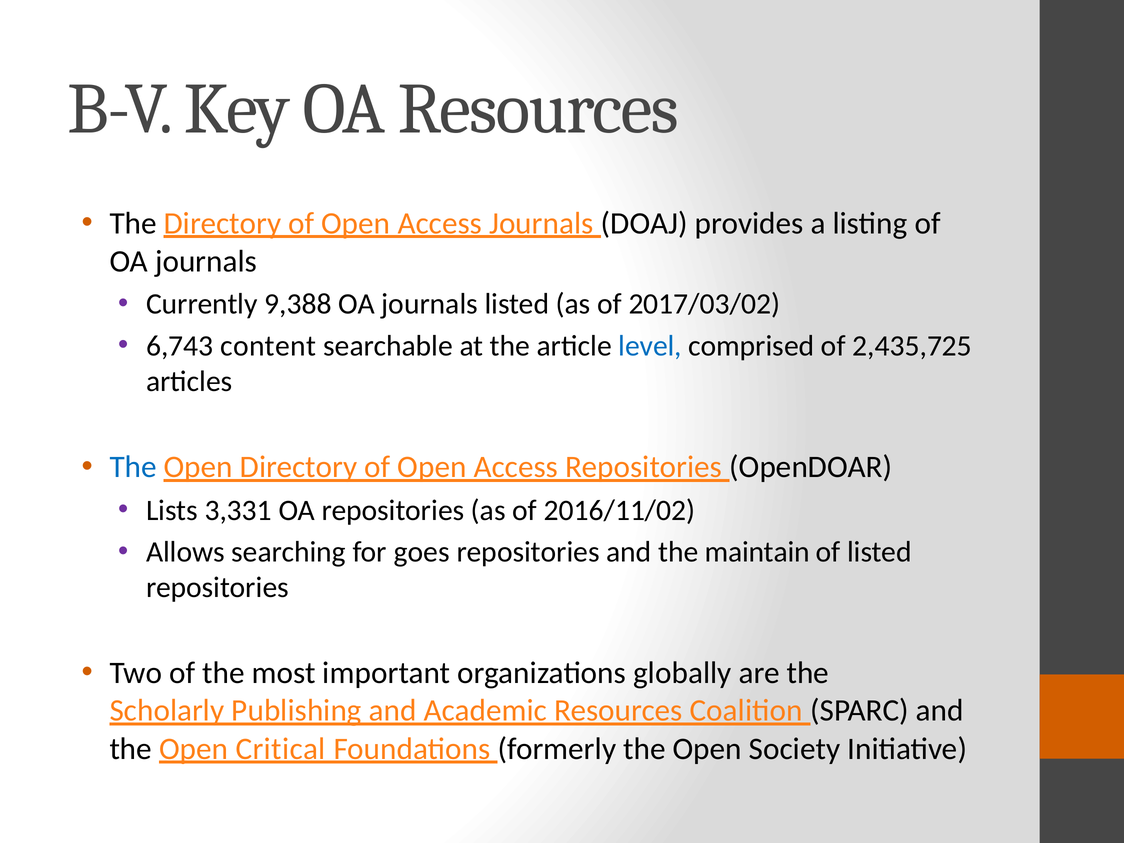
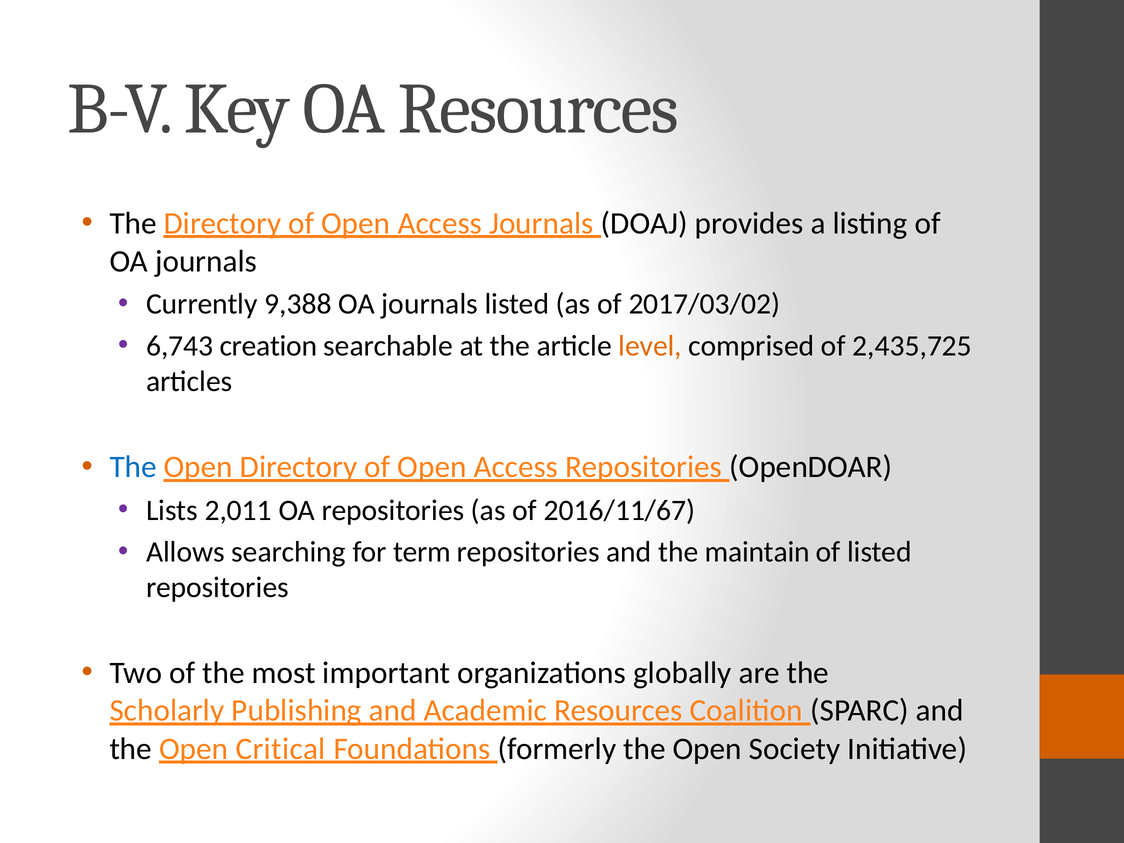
content: content -> creation
level colour: blue -> orange
3,331: 3,331 -> 2,011
2016/11/02: 2016/11/02 -> 2016/11/67
goes: goes -> term
